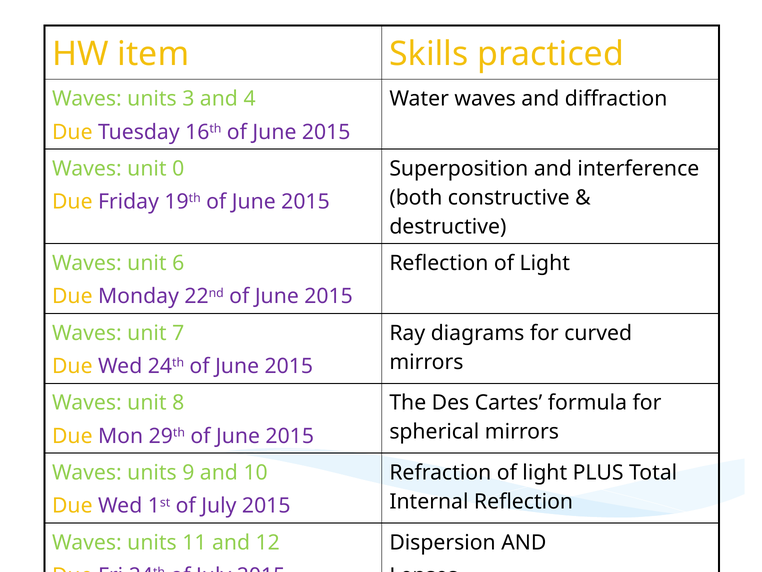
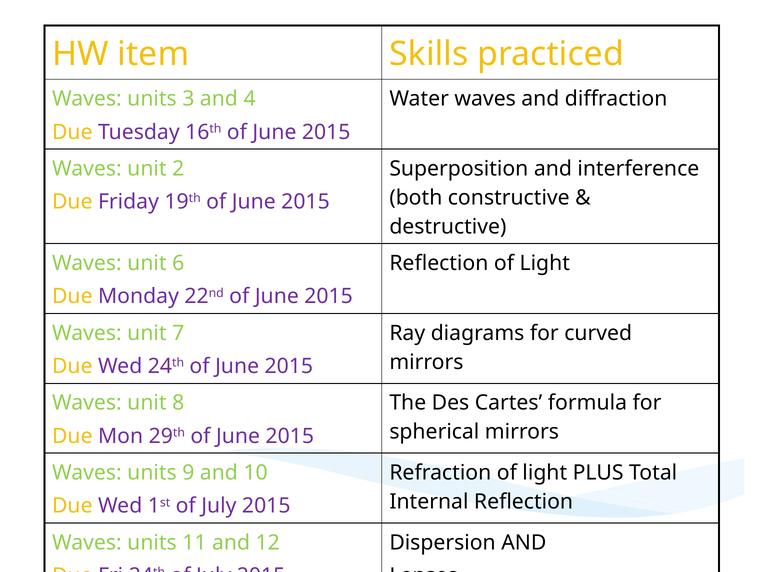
0: 0 -> 2
